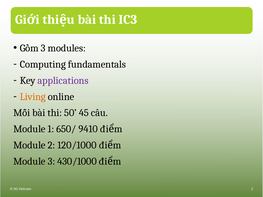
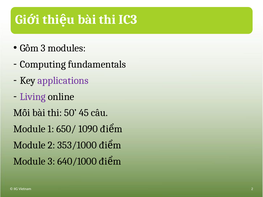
Living colour: orange -> purple
9410: 9410 -> 1090
120/1000: 120/1000 -> 353/1000
430/1000: 430/1000 -> 640/1000
